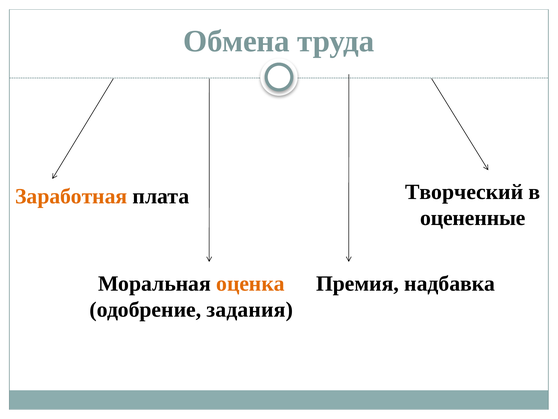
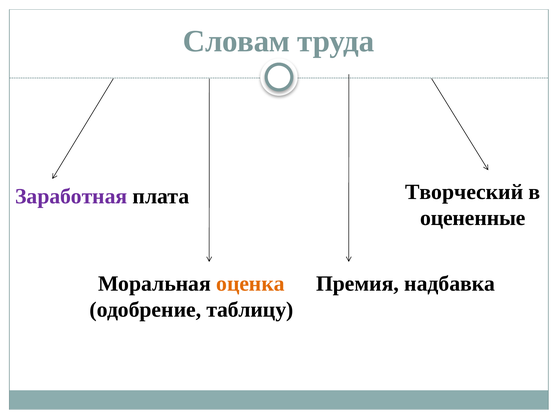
Обмена: Обмена -> Словам
Заработная colour: orange -> purple
задания: задания -> таблицу
